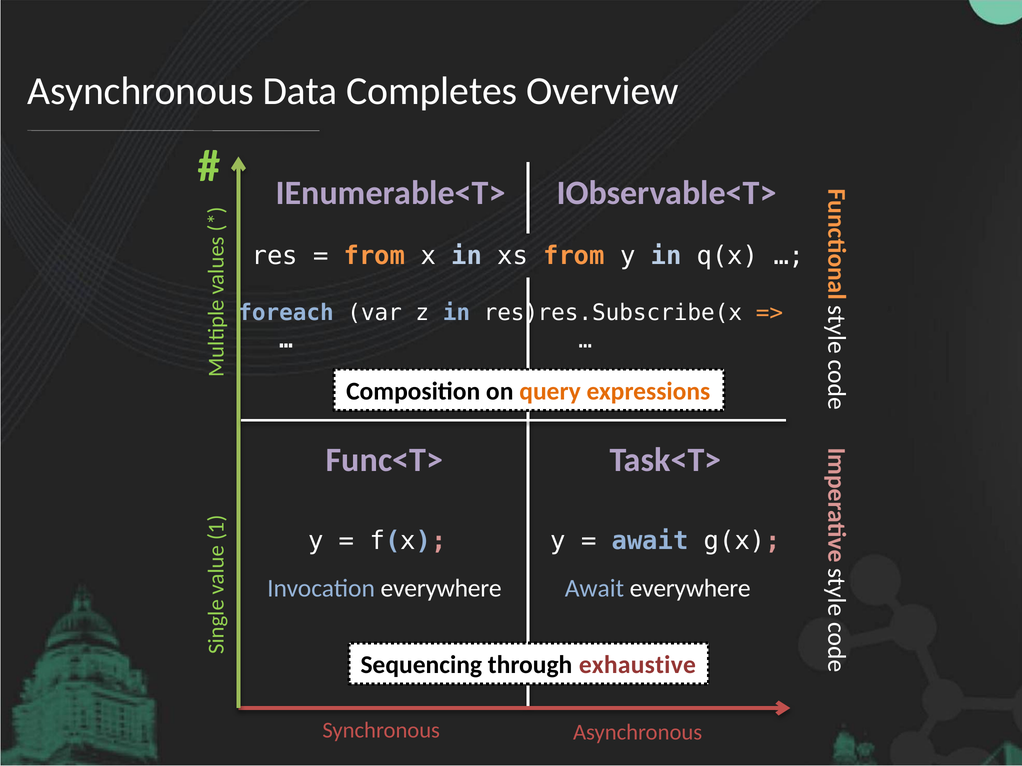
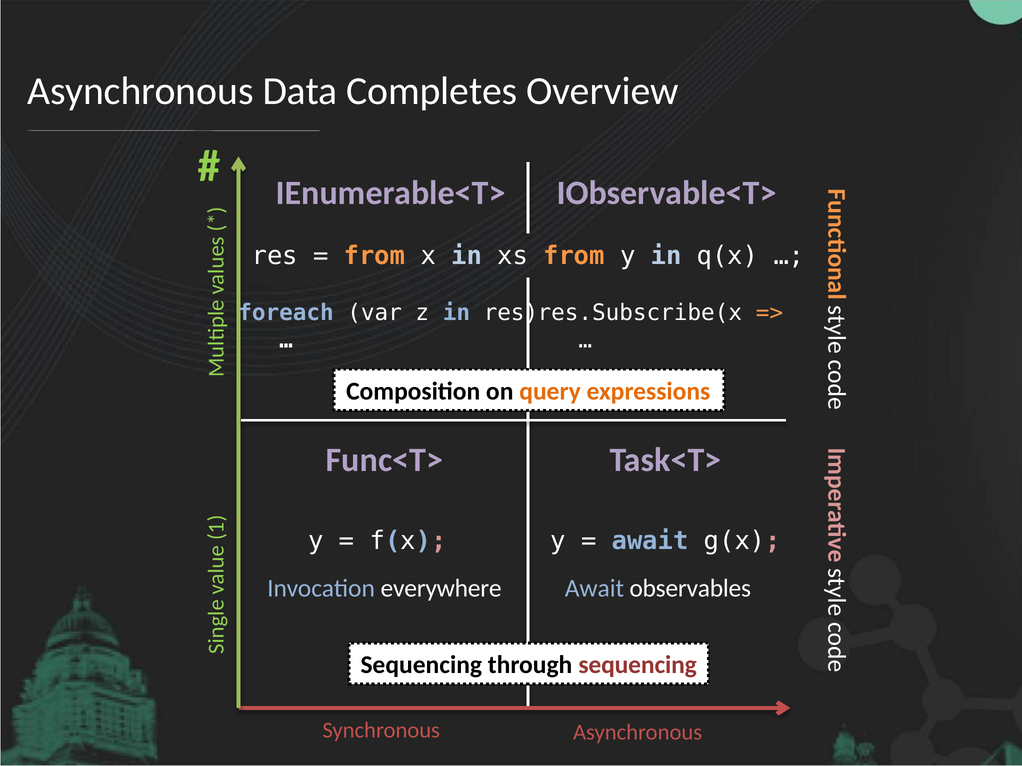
Await everywhere: everywhere -> observables
through exhaustive: exhaustive -> sequencing
